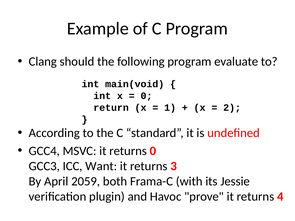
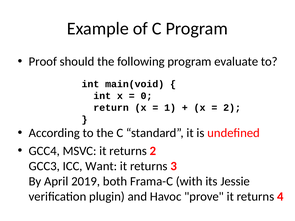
Clang: Clang -> Proof
returns 0: 0 -> 2
2059: 2059 -> 2019
